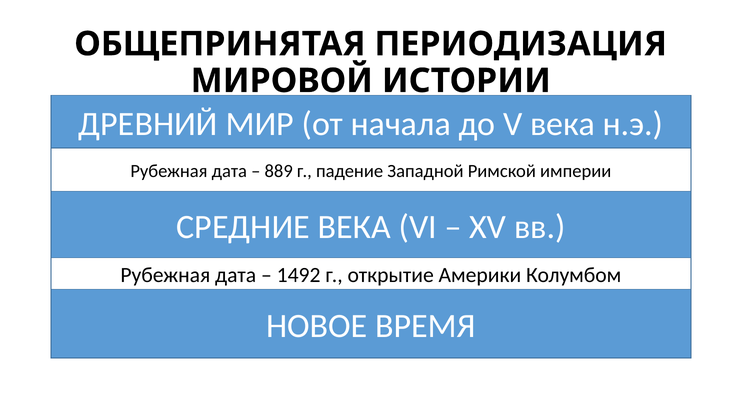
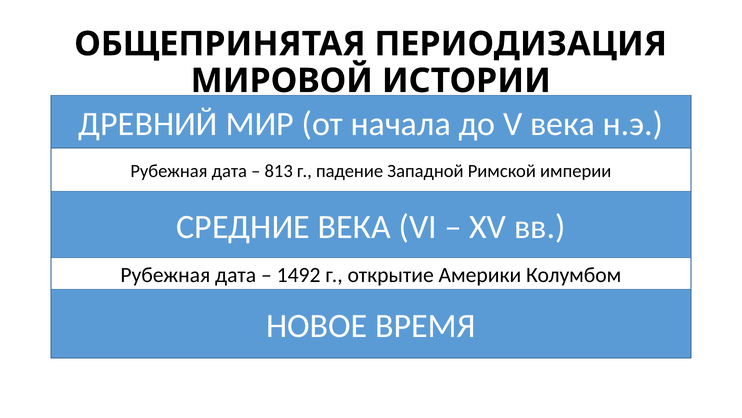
889: 889 -> 813
